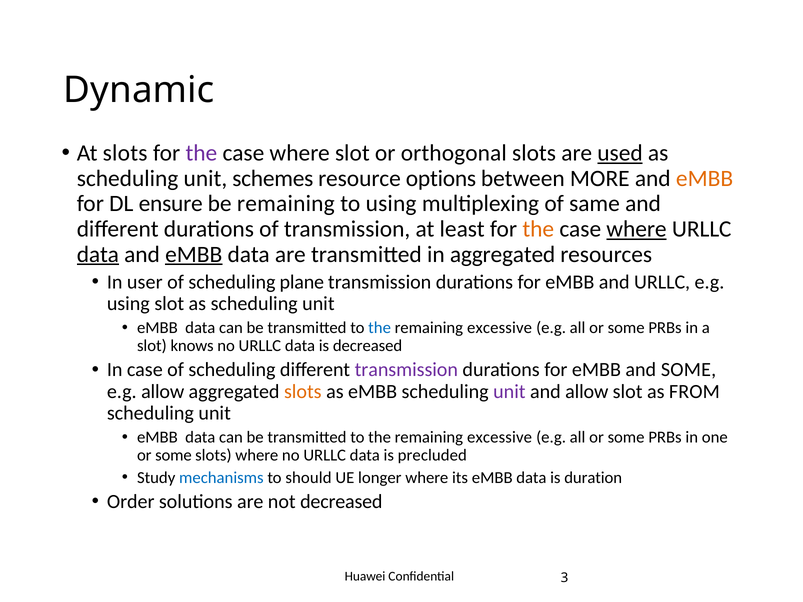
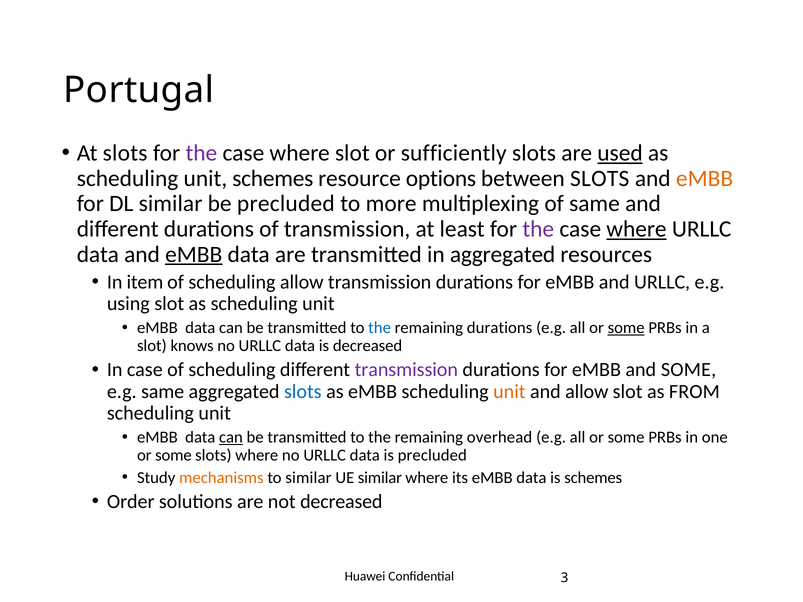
Dynamic: Dynamic -> Portugal
orthogonal: orthogonal -> sufficiently
between MORE: MORE -> SLOTS
DL ensure: ensure -> similar
be remaining: remaining -> precluded
to using: using -> more
the at (538, 229) colour: orange -> purple
data at (98, 254) underline: present -> none
user: user -> item
scheduling plane: plane -> allow
excessive at (500, 328): excessive -> durations
some at (626, 328) underline: none -> present
e.g allow: allow -> same
slots at (303, 392) colour: orange -> blue
unit at (509, 392) colour: purple -> orange
can at (231, 437) underline: none -> present
excessive at (500, 437): excessive -> overhead
mechanisms colour: blue -> orange
to should: should -> similar
UE longer: longer -> similar
is duration: duration -> schemes
